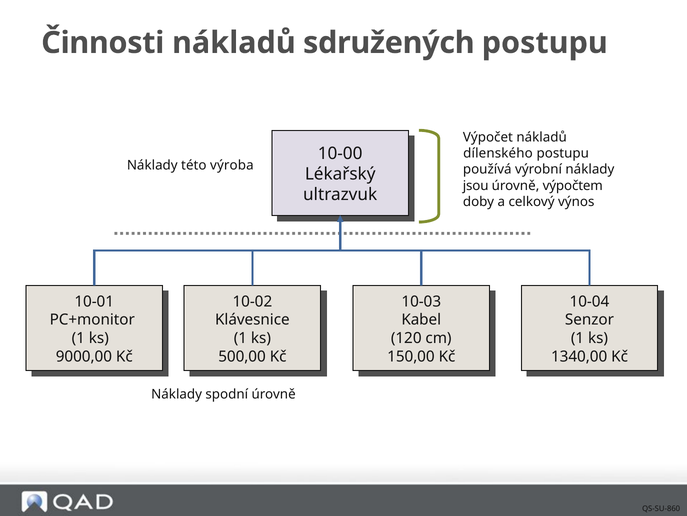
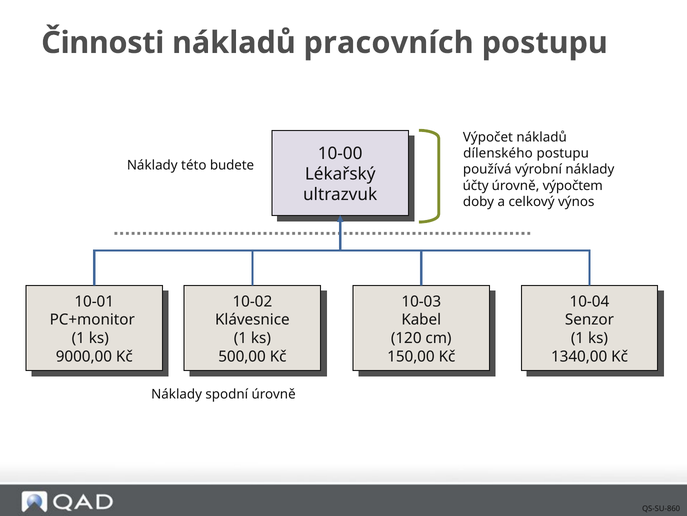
sdružených: sdružených -> pracovních
výroba: výroba -> budete
jsou: jsou -> účty
